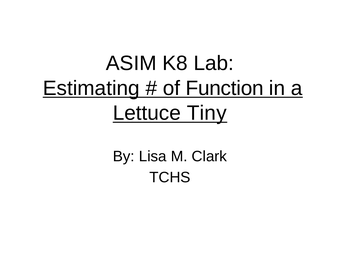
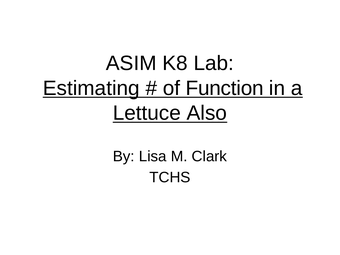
Tiny: Tiny -> Also
